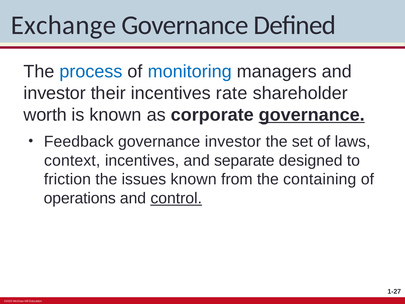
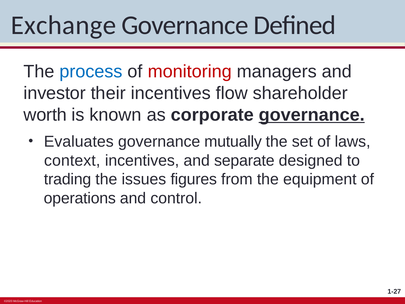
monitoring colour: blue -> red
rate: rate -> flow
Feedback: Feedback -> Evaluates
governance investor: investor -> mutually
friction: friction -> trading
issues known: known -> figures
containing: containing -> equipment
control underline: present -> none
